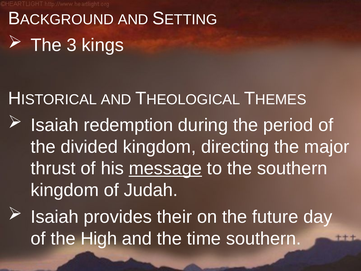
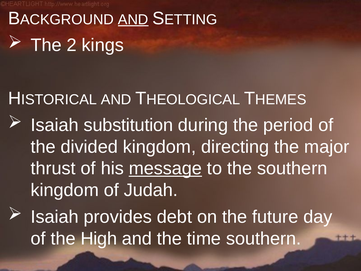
AND at (133, 20) underline: none -> present
3: 3 -> 2
redemption: redemption -> substitution
their: their -> debt
